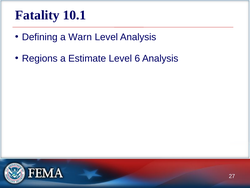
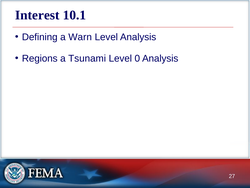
Fatality: Fatality -> Interest
Estimate: Estimate -> Tsunami
6: 6 -> 0
